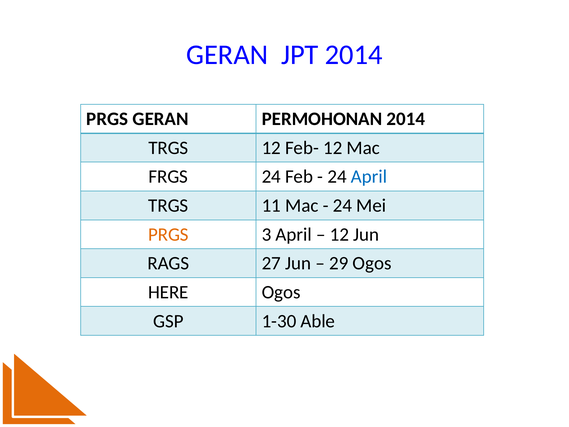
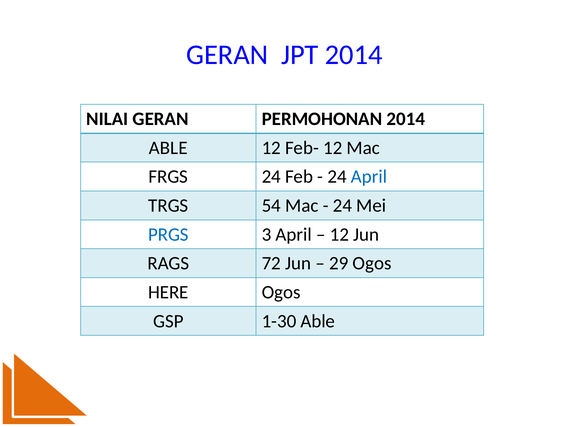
PRGS at (107, 119): PRGS -> NILAI
TRGS at (168, 148): TRGS -> ABLE
11: 11 -> 54
PRGS at (168, 234) colour: orange -> blue
27: 27 -> 72
